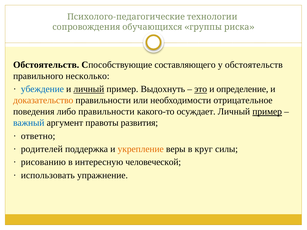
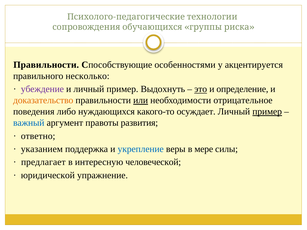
Обстоятельств at (46, 65): Обстоятельств -> Правильности
составляющего: составляющего -> особенностями
у обстоятельств: обстоятельств -> акцентируется
убеждение colour: blue -> purple
личный at (89, 89) underline: present -> none
или underline: none -> present
либо правильности: правильности -> нуждающихся
родителей: родителей -> указанием
укрепление colour: orange -> blue
круг: круг -> мере
рисованию: рисованию -> предлагает
использовать: использовать -> юридической
